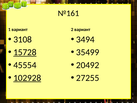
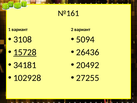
3494: 3494 -> 5094
35499: 35499 -> 26436
45554: 45554 -> 34181
102928 underline: present -> none
